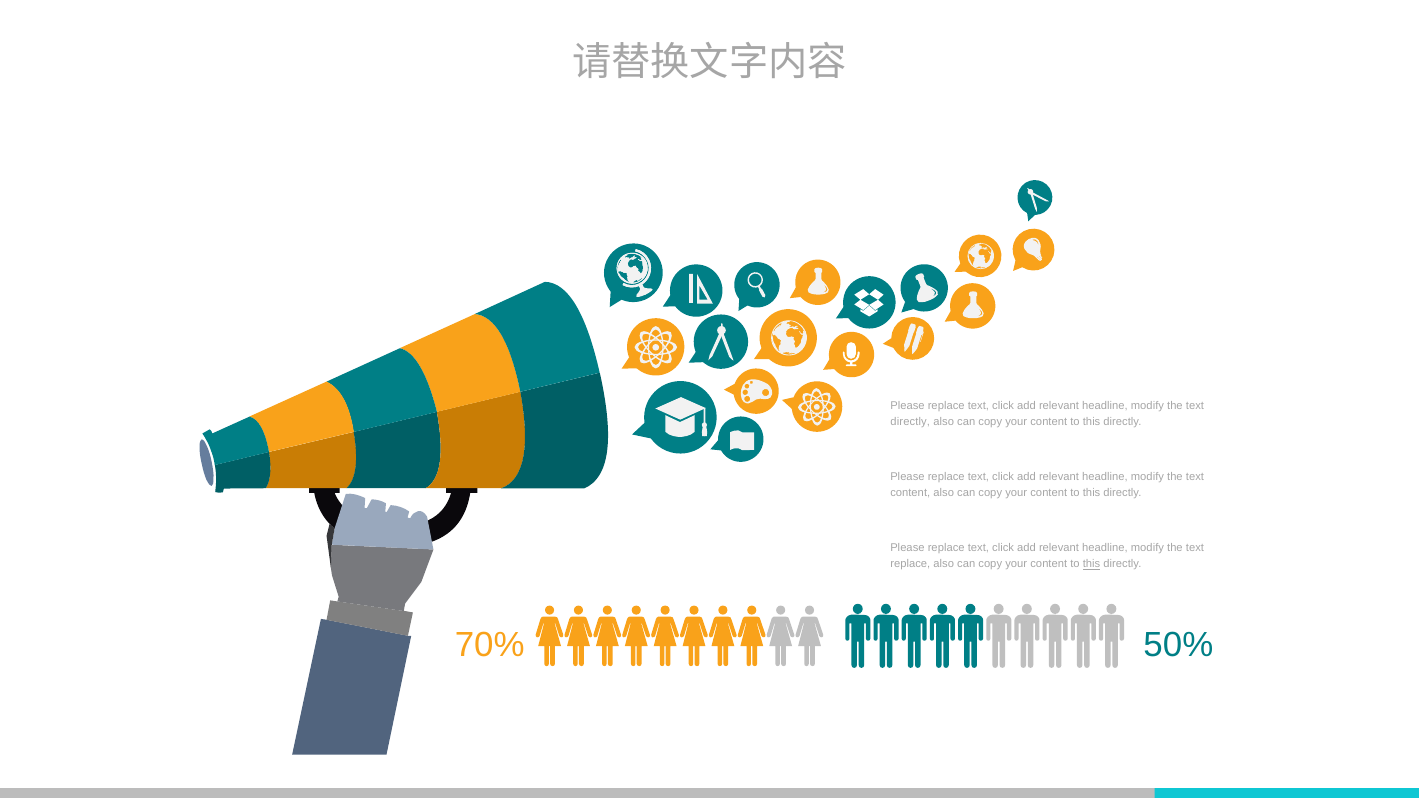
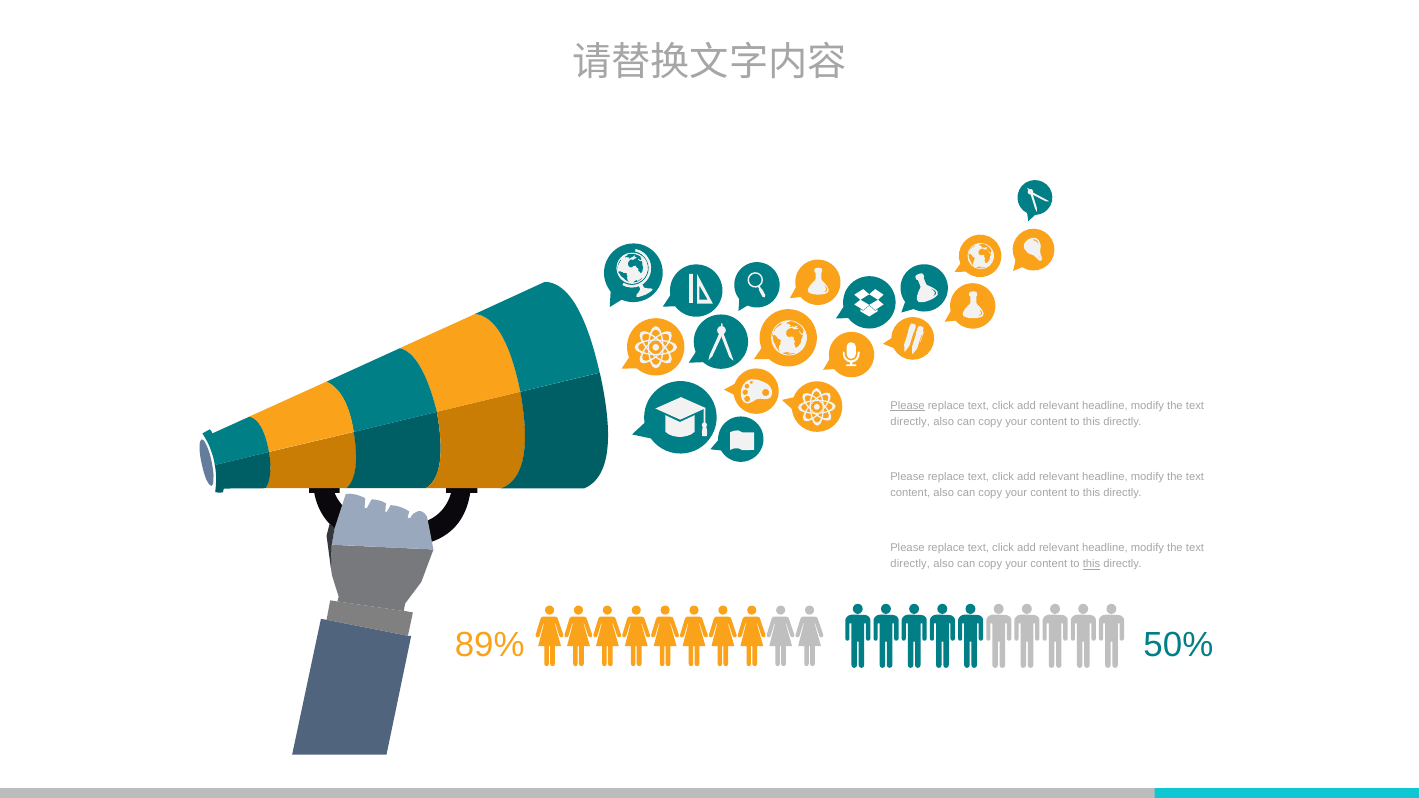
Please at (907, 405) underline: none -> present
replace at (910, 564): replace -> directly
70%: 70% -> 89%
